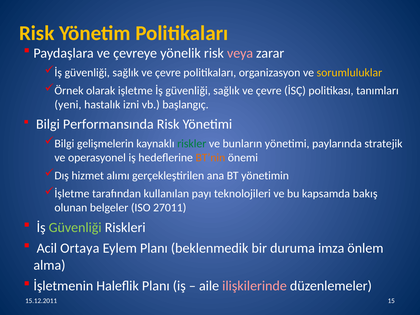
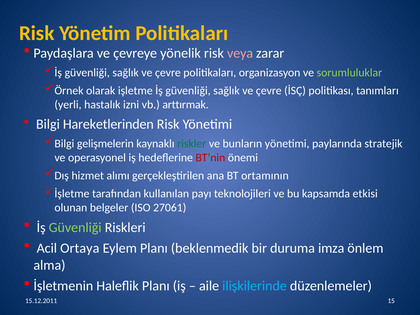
sorumluluklar colour: yellow -> light green
yeni: yeni -> yerli
başlangıç: başlangıç -> arttırmak
Performansında: Performansında -> Hareketlerinden
BT’nin colour: orange -> red
yönetimin: yönetimin -> ortamının
bakış: bakış -> etkisi
27011: 27011 -> 27061
ilişkilerinde colour: pink -> light blue
